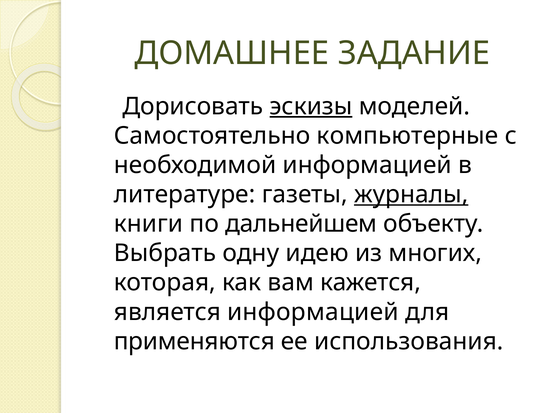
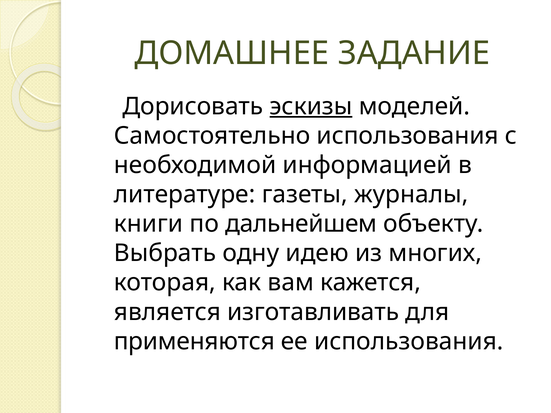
Самостоятельно компьютерные: компьютерные -> использования
журналы underline: present -> none
является информацией: информацией -> изготавливать
